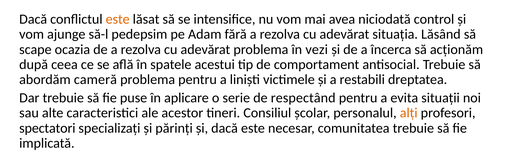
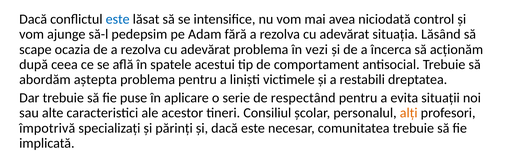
este at (118, 19) colour: orange -> blue
cameră: cameră -> aștepta
spectatori: spectatori -> împotrivă
